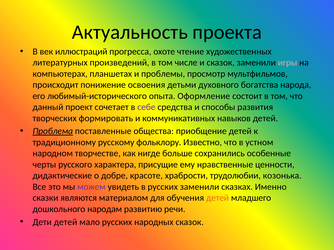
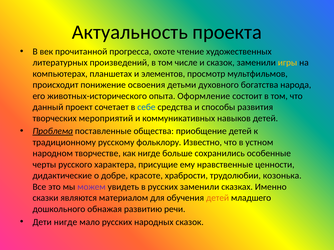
иллюстраций: иллюстраций -> прочитанной
игры colour: pink -> yellow
проблемы: проблемы -> элементов
любимый-исторического: любимый-исторического -> животных-исторического
себе colour: purple -> blue
формировать: формировать -> мероприятий
народам: народам -> обнажая
Дети детей: детей -> нигде
